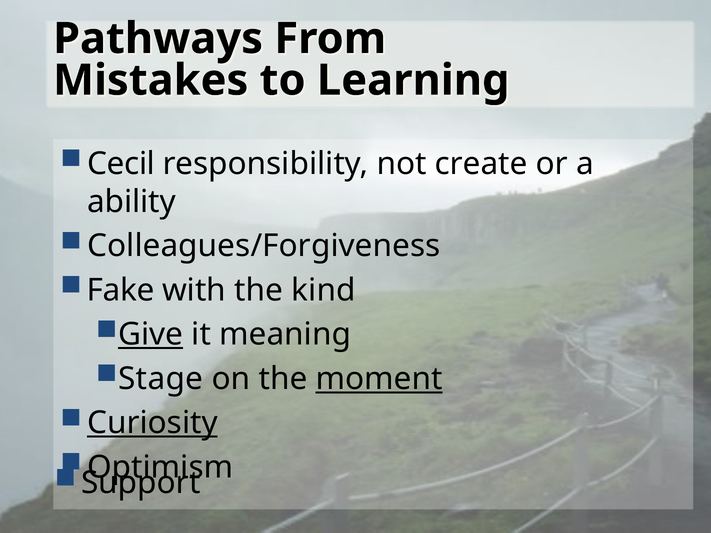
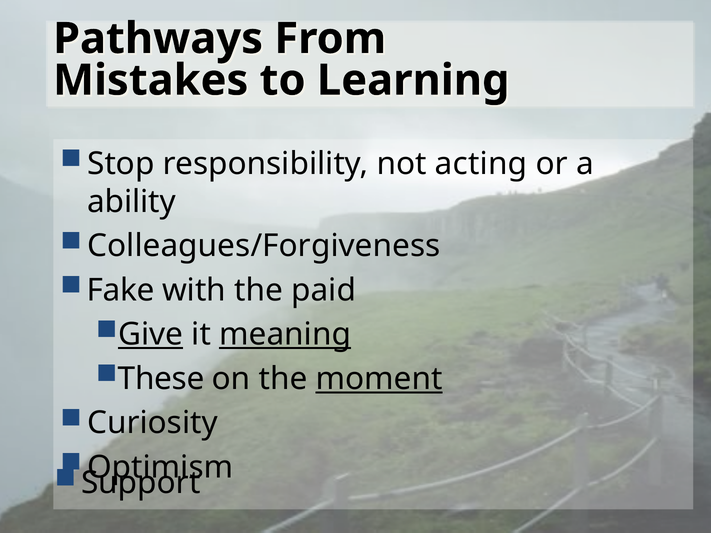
Cecil: Cecil -> Stop
create: create -> acting
kind: kind -> paid
meaning underline: none -> present
Stage: Stage -> These
Curiosity underline: present -> none
